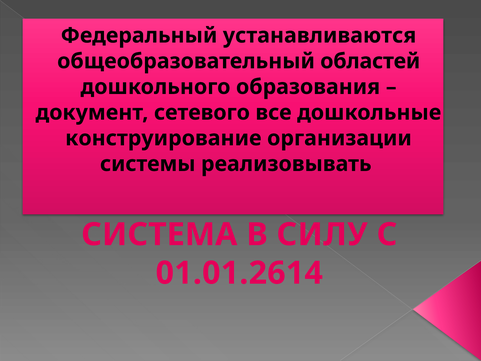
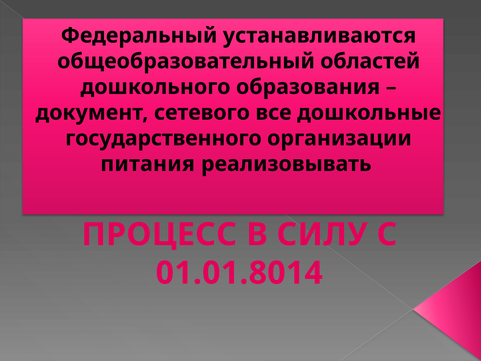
конструирование: конструирование -> государственного
системы: системы -> питания
СИСТЕМА: СИСТЕМА -> ПРОЦЕСС
01.01.2614: 01.01.2614 -> 01.01.8014
